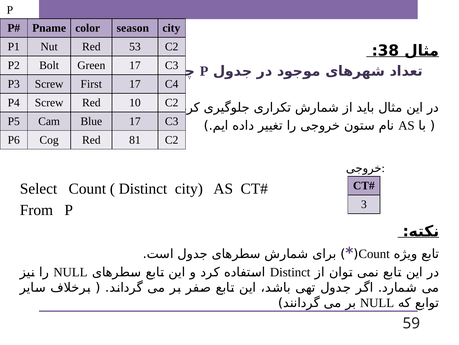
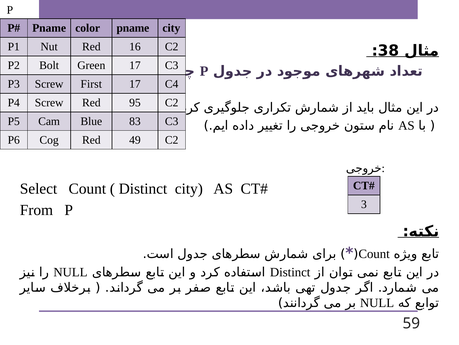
color season: season -> pname
53: 53 -> 16
10: 10 -> 95
Blue 17: 17 -> 83
81: 81 -> 49
